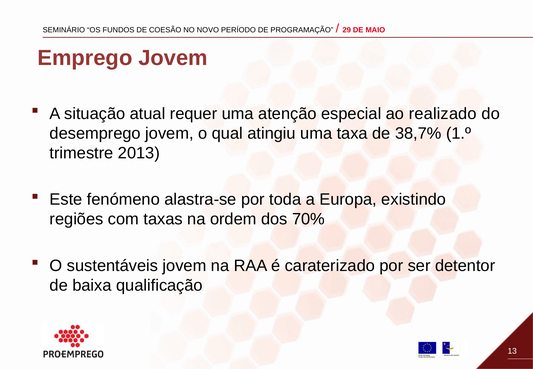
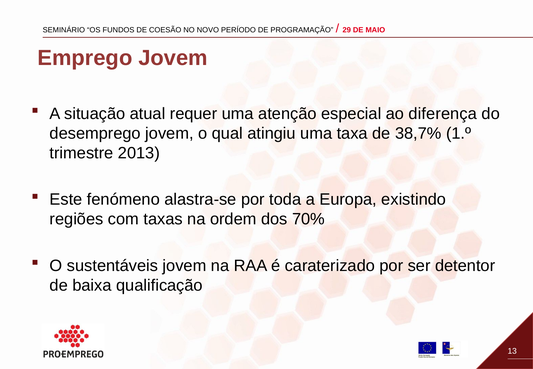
realizado: realizado -> diferença
